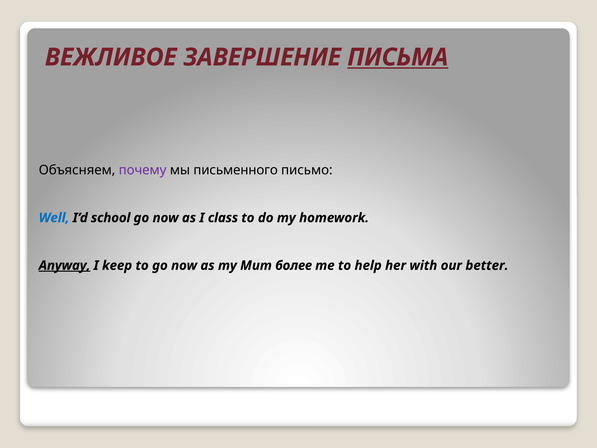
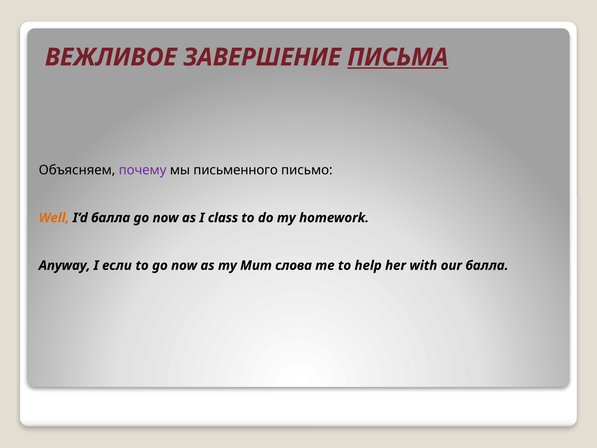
Well colour: blue -> orange
I’d school: school -> балла
Anyway underline: present -> none
keep: keep -> если
более: более -> слова
our better: better -> балла
